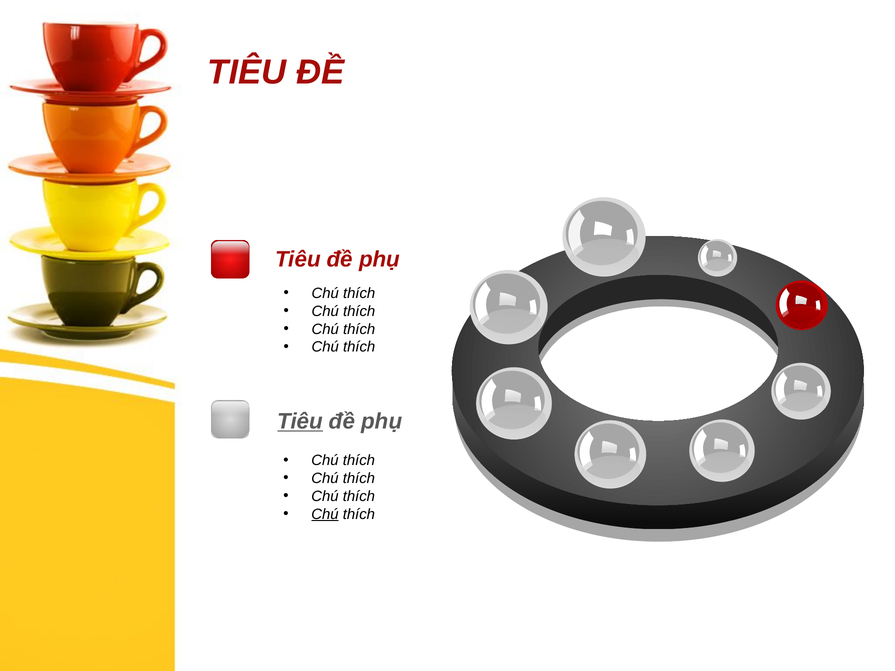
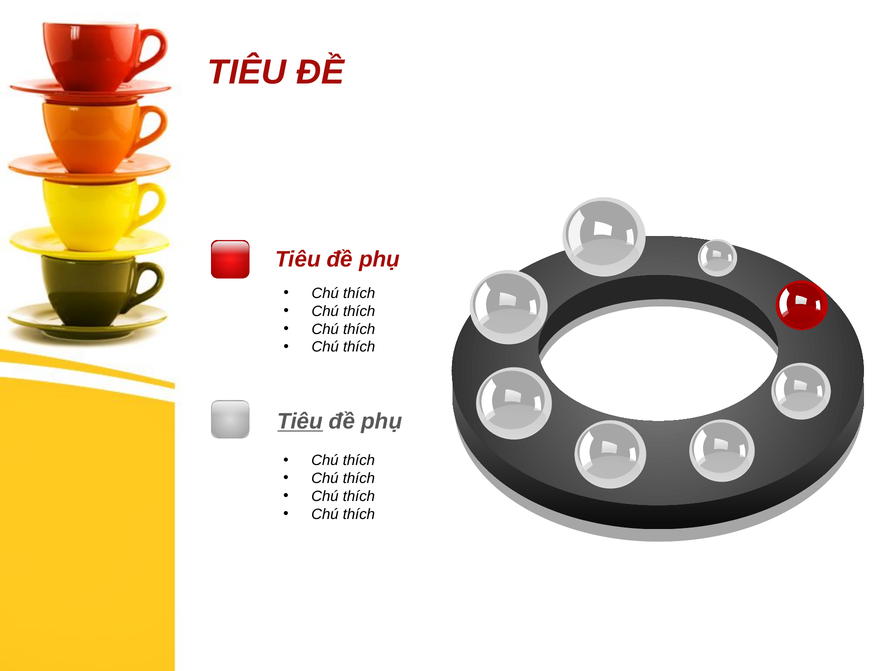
Chú at (325, 514) underline: present -> none
